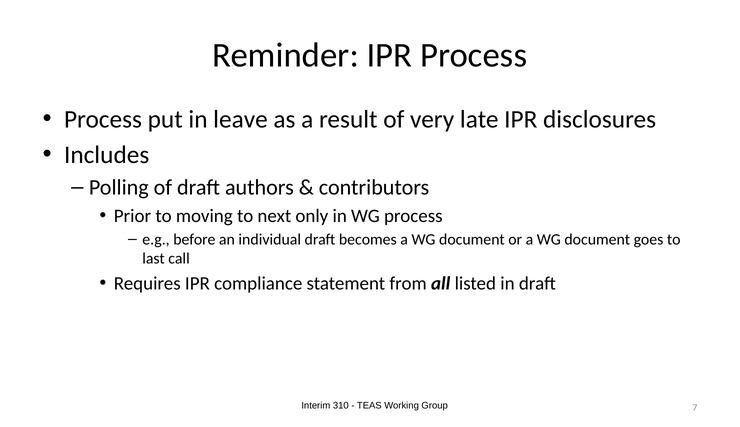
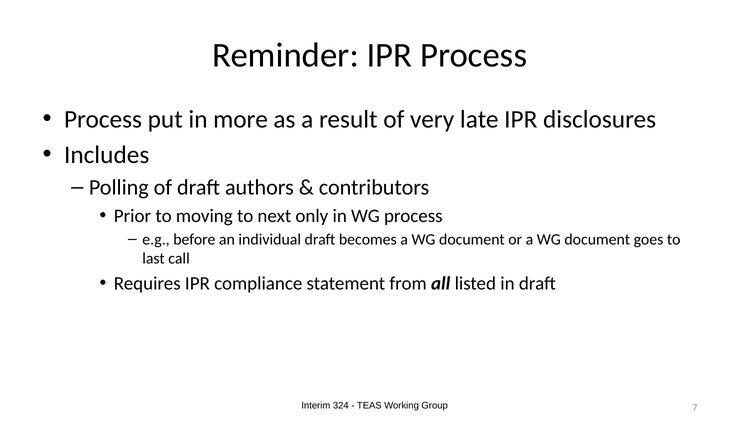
leave: leave -> more
310: 310 -> 324
